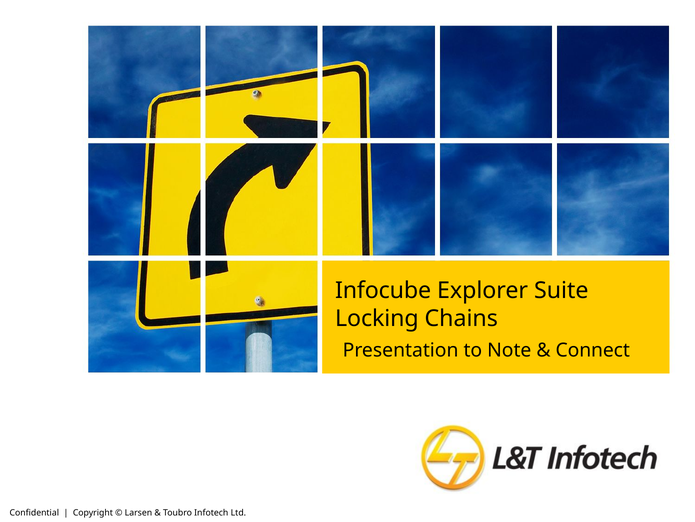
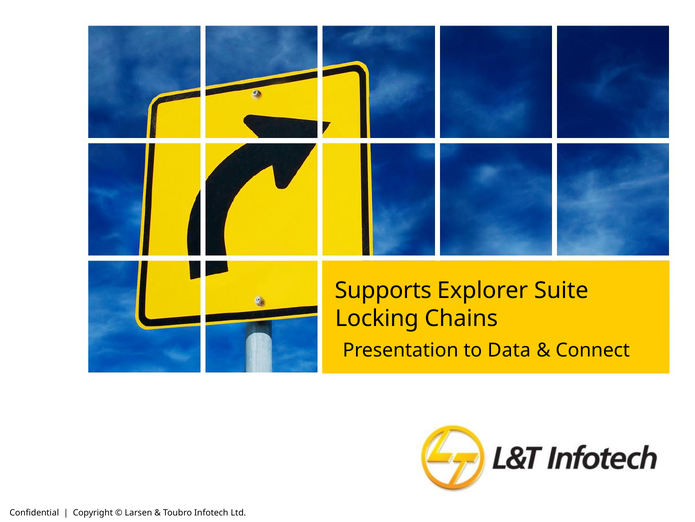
Infocube: Infocube -> Supports
Note: Note -> Data
